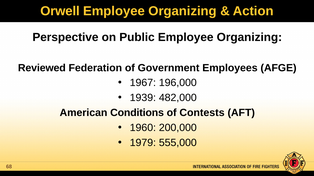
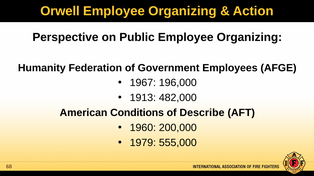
Reviewed: Reviewed -> Humanity
1939: 1939 -> 1913
Contests: Contests -> Describe
